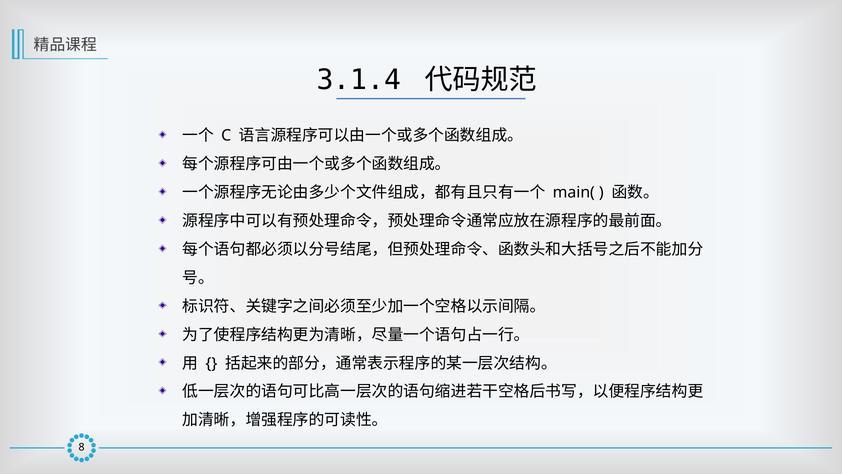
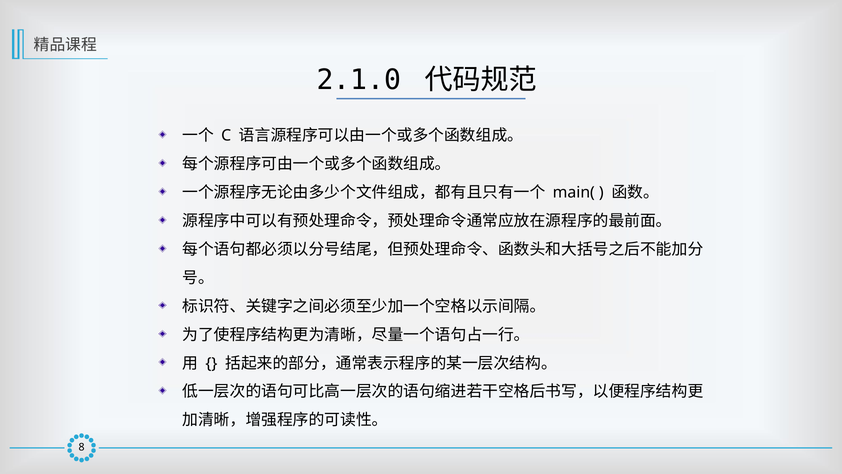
3.1.4: 3.1.4 -> 2.1.0
